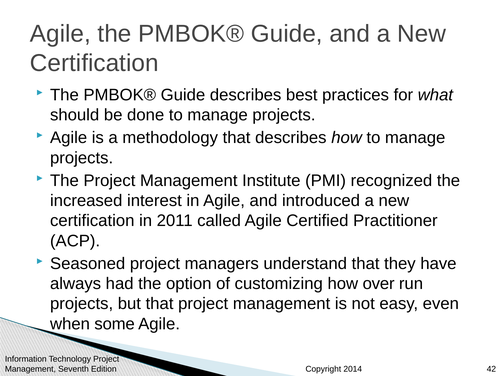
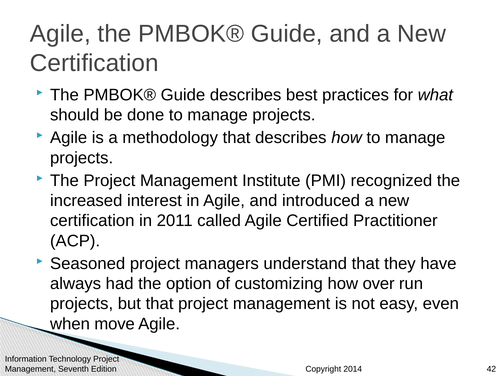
some: some -> move
